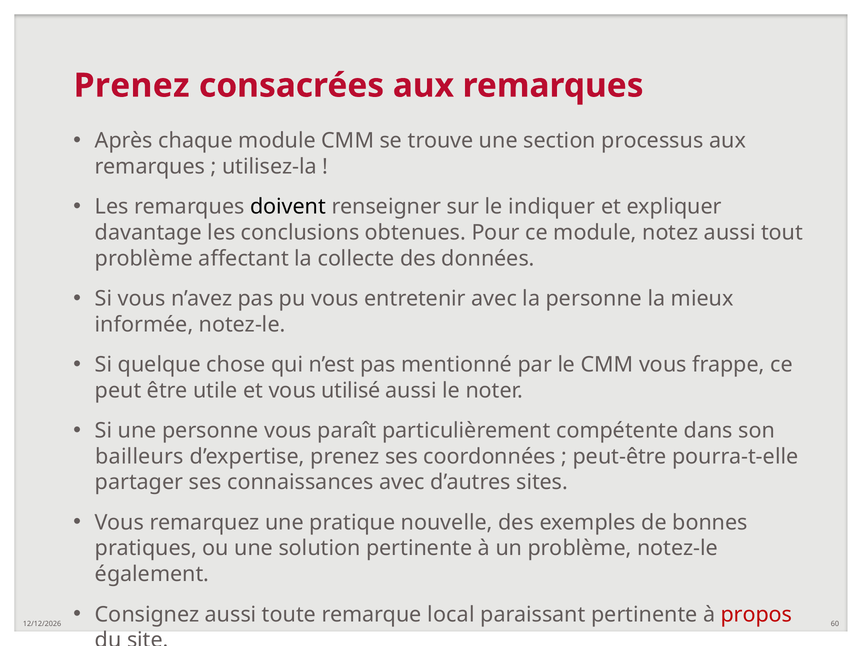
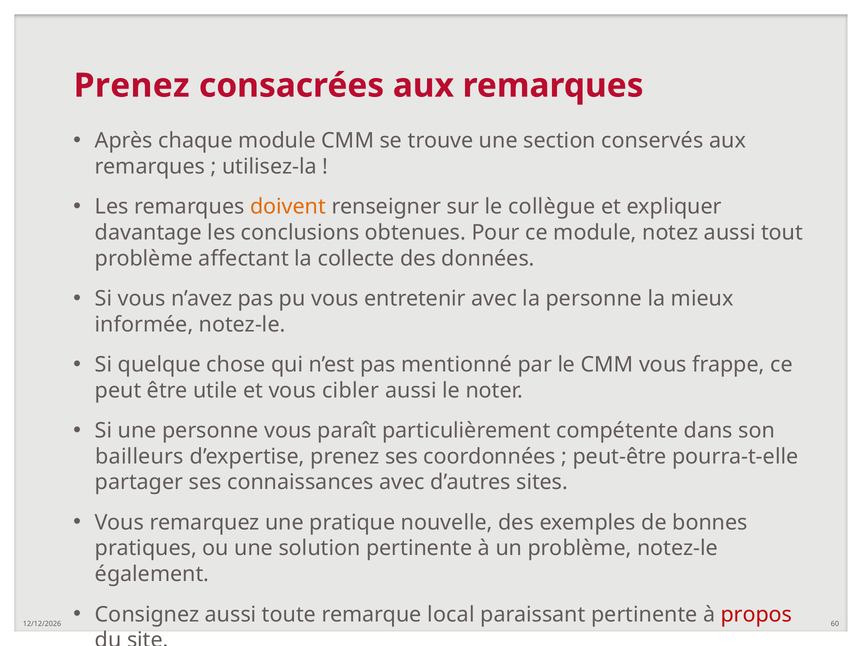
processus: processus -> conservés
doivent colour: black -> orange
indiquer: indiquer -> collègue
utilisé: utilisé -> cibler
